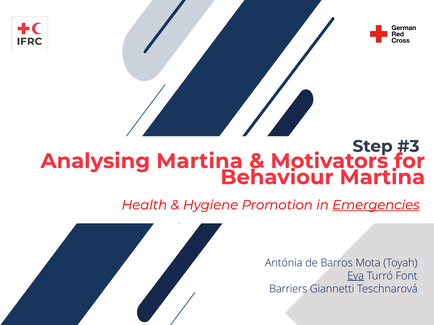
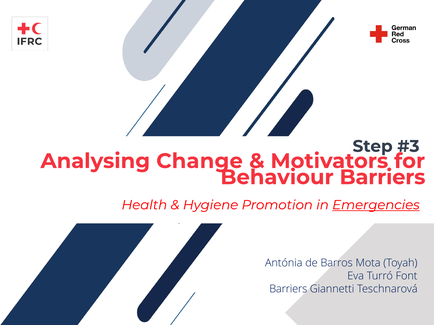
Analysing Martina: Martina -> Change
Behaviour Martina: Martina -> Barriers
Eva underline: present -> none
